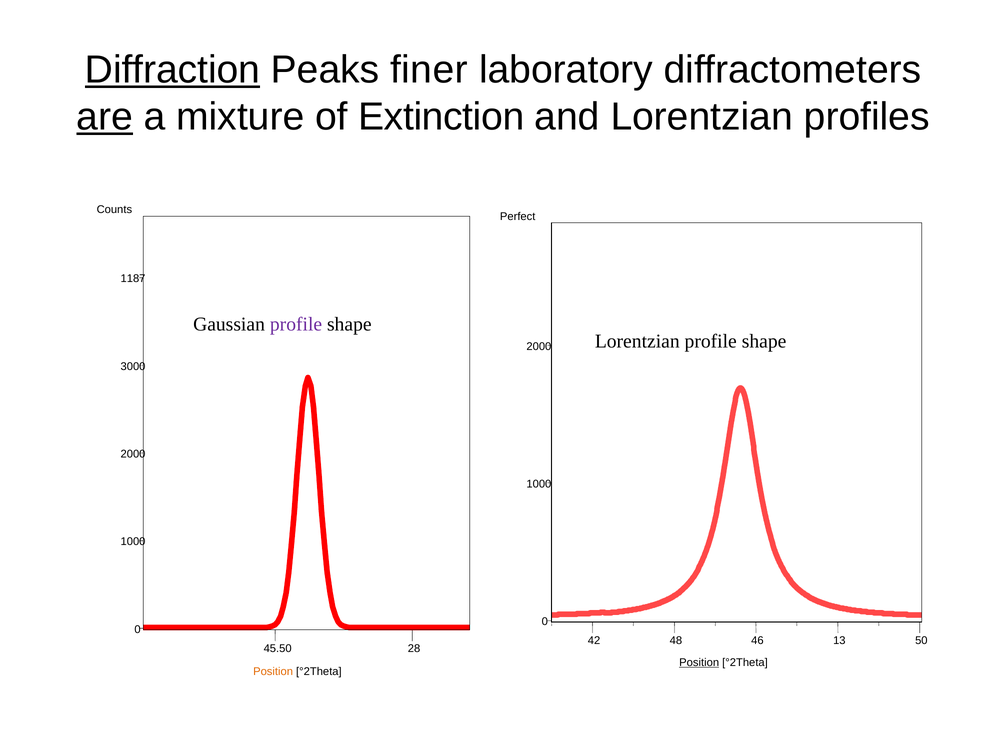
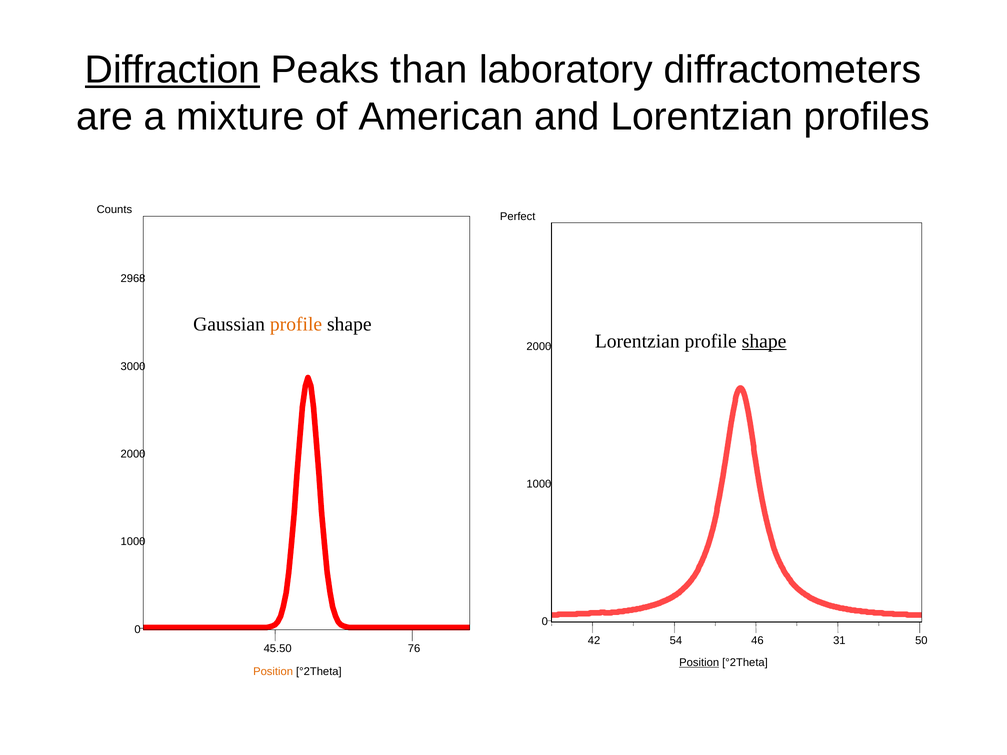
finer: finer -> than
are underline: present -> none
Extinction: Extinction -> American
1187: 1187 -> 2968
profile at (296, 324) colour: purple -> orange
shape at (764, 341) underline: none -> present
42 48: 48 -> 54
13: 13 -> 31
28: 28 -> 76
